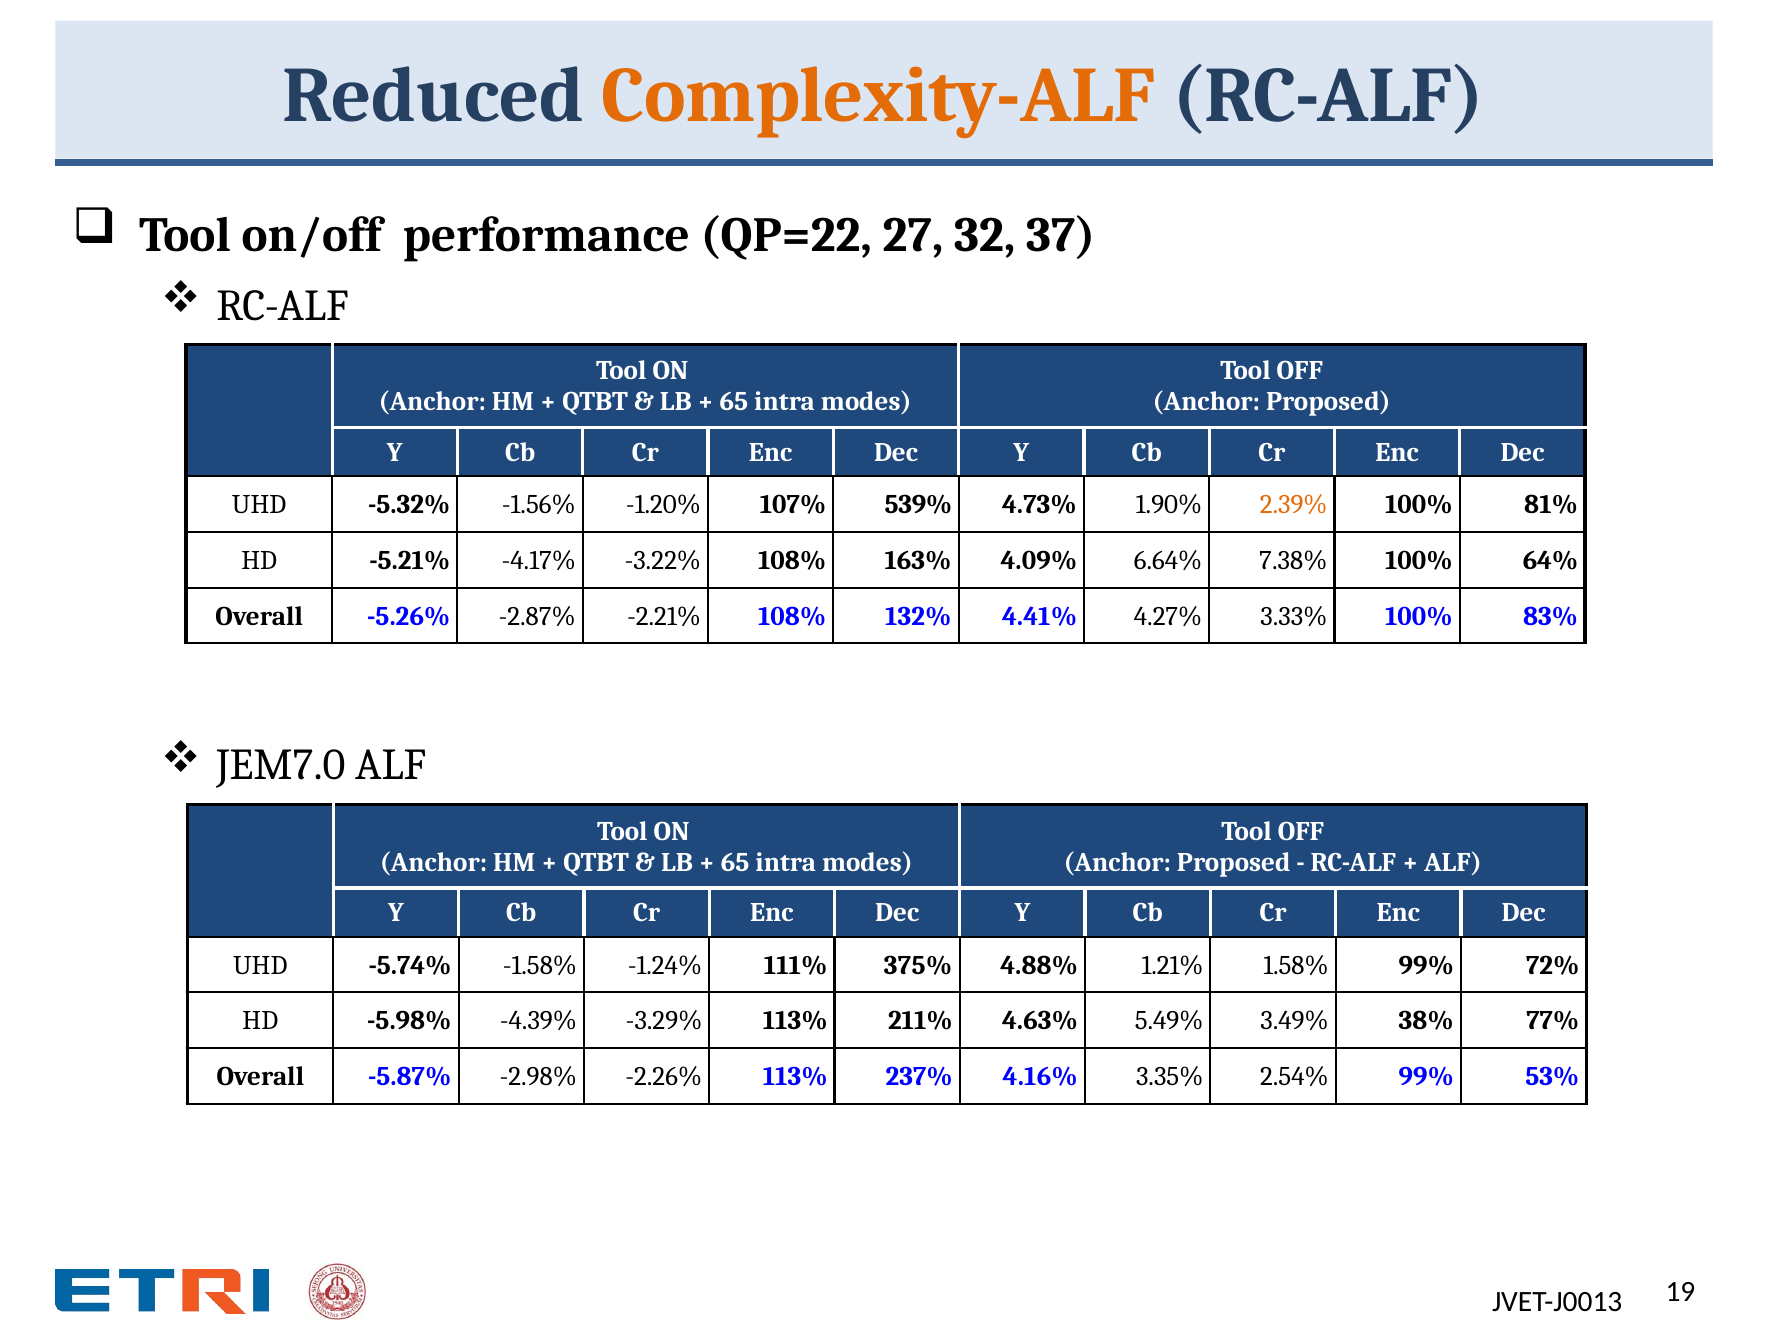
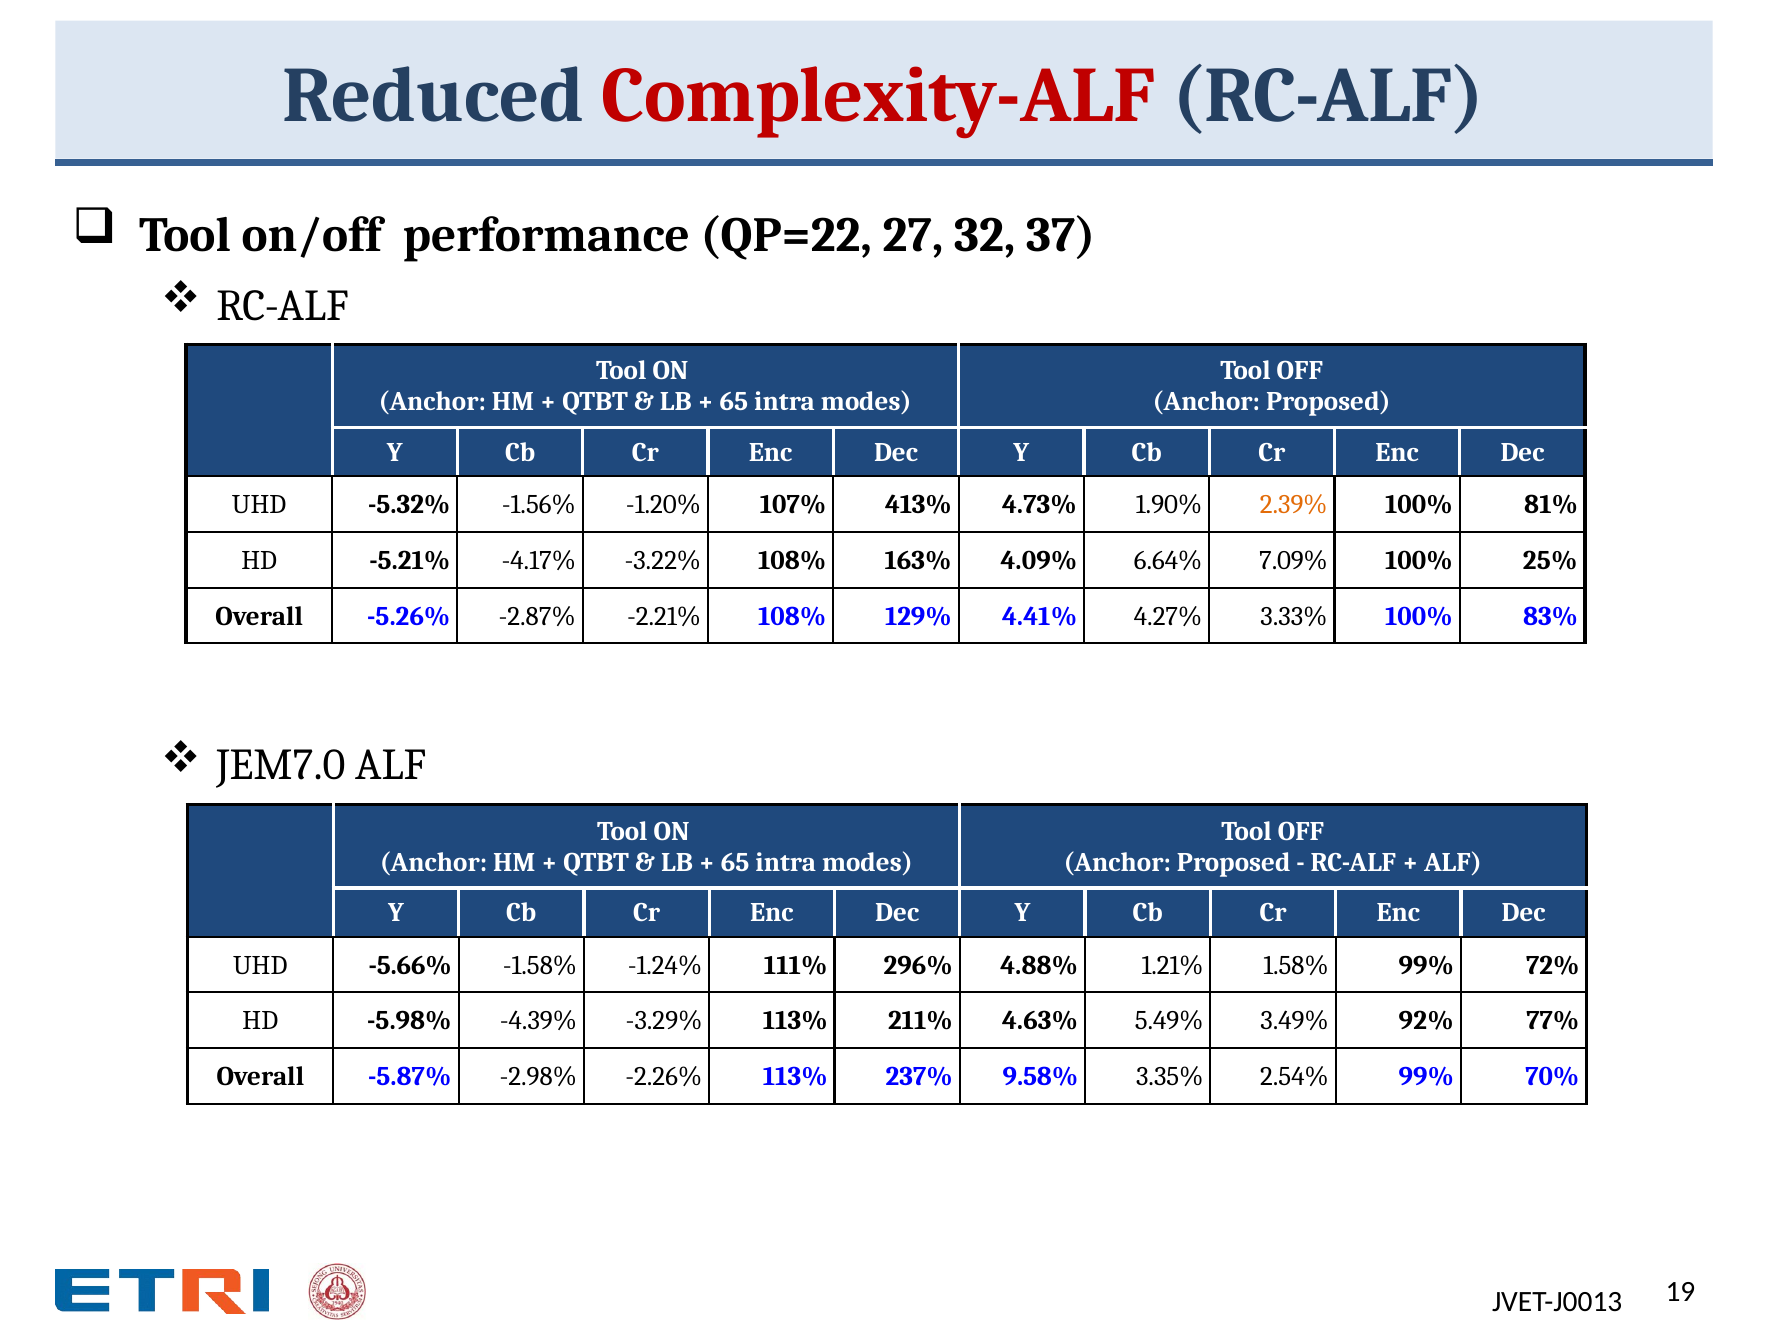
Complexity-ALF colour: orange -> red
539%: 539% -> 413%
7.38%: 7.38% -> 7.09%
64%: 64% -> 25%
132%: 132% -> 129%
-5.74%: -5.74% -> -5.66%
375%: 375% -> 296%
38%: 38% -> 92%
4.16%: 4.16% -> 9.58%
53%: 53% -> 70%
